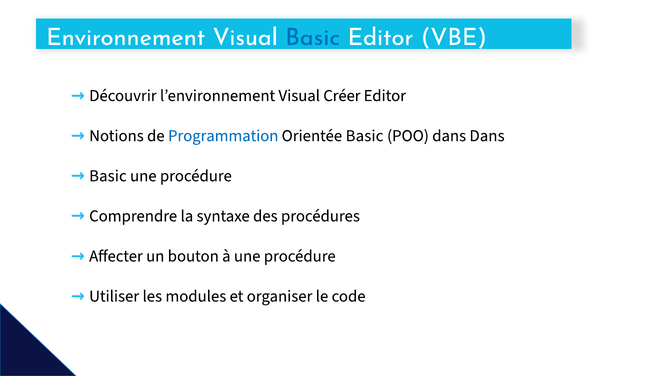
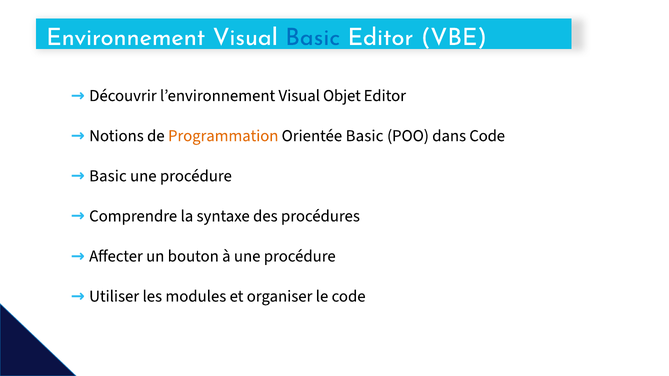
Créer: Créer -> Objet
Programmation colour: blue -> orange
dans Dans: Dans -> Code
